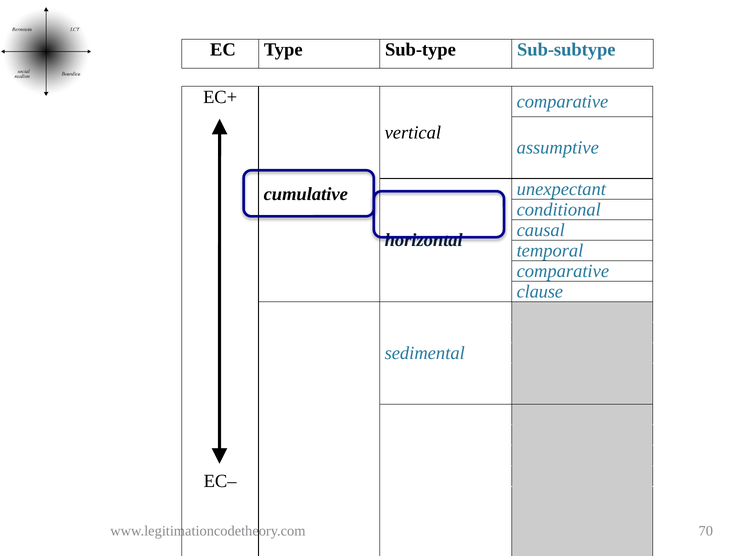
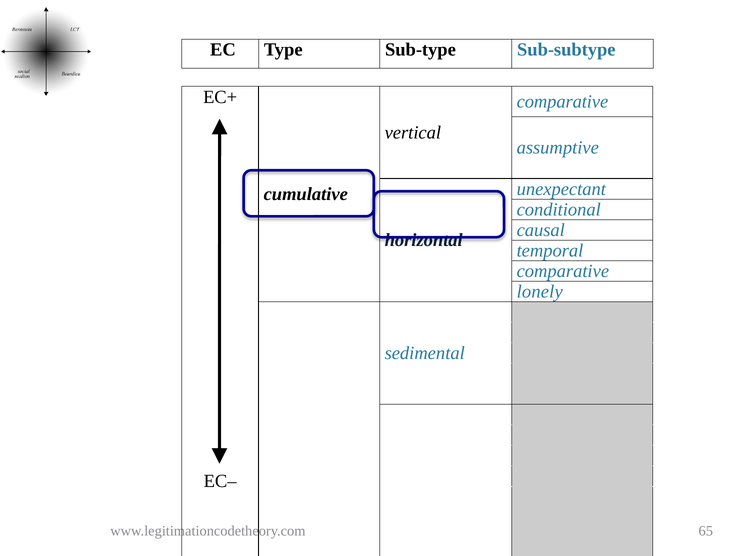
clause: clause -> lonely
70: 70 -> 65
